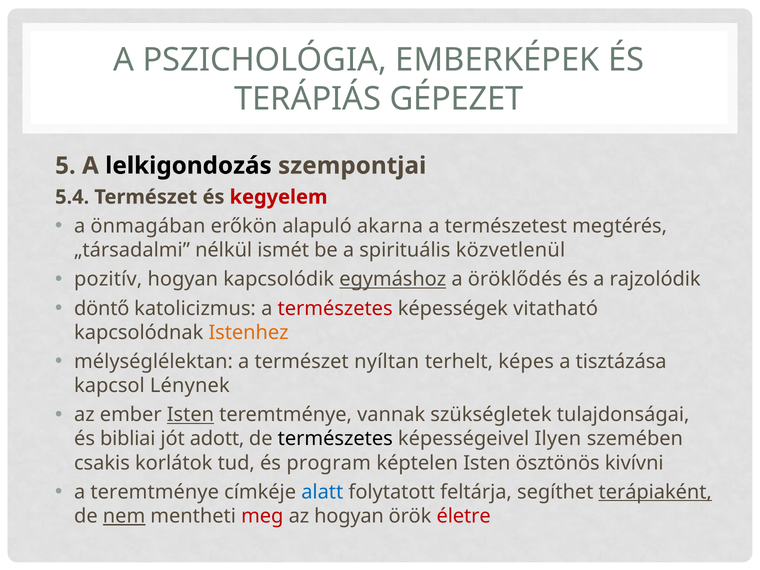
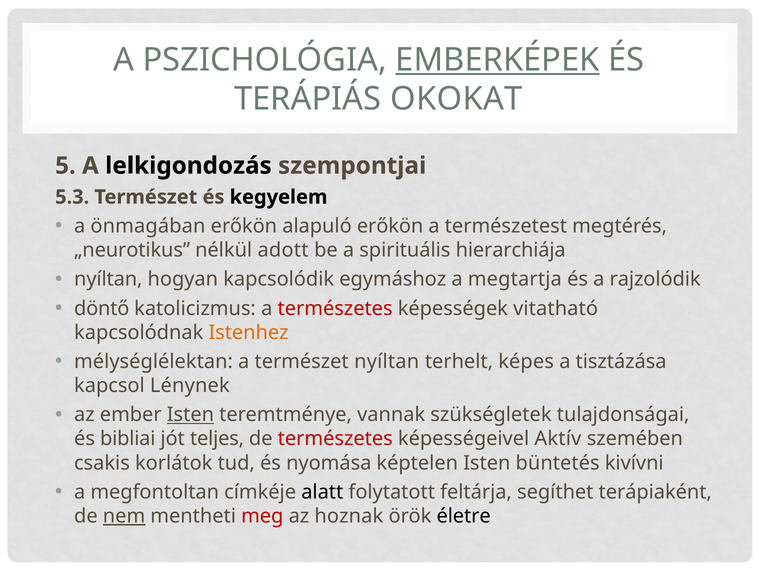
EMBERKÉPEK underline: none -> present
GÉPEZET: GÉPEZET -> OKOKAT
5.4: 5.4 -> 5.3
kegyelem colour: red -> black
alapuló akarna: akarna -> erőkön
„társadalmi: „társadalmi -> „neurotikus
ismét: ismét -> adott
közvetlenül: közvetlenül -> hierarchiája
pozitív at (108, 279): pozitív -> nyíltan
egymáshoz underline: present -> none
öröklődés: öröklődés -> megtartja
adott: adott -> teljes
természetes at (335, 439) colour: black -> red
Ilyen: Ilyen -> Aktív
program: program -> nyomása
ösztönös: ösztönös -> büntetés
a teremtménye: teremtménye -> megfontoltan
alatt colour: blue -> black
terápiaként underline: present -> none
az hogyan: hogyan -> hoznak
életre colour: red -> black
